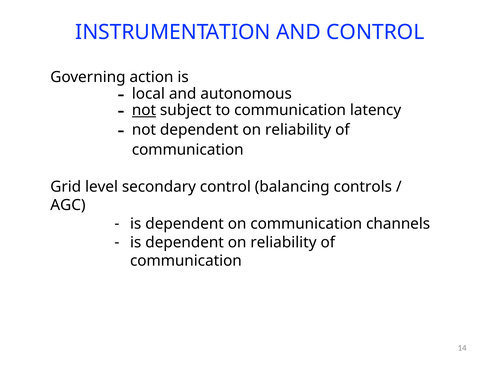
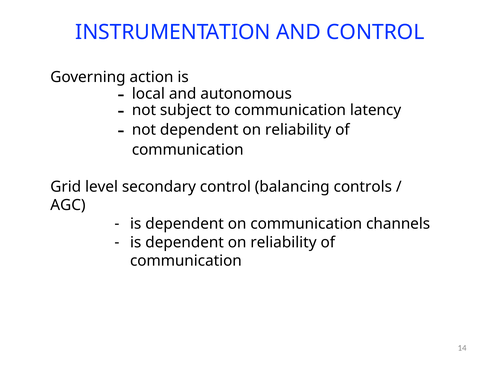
not at (144, 110) underline: present -> none
